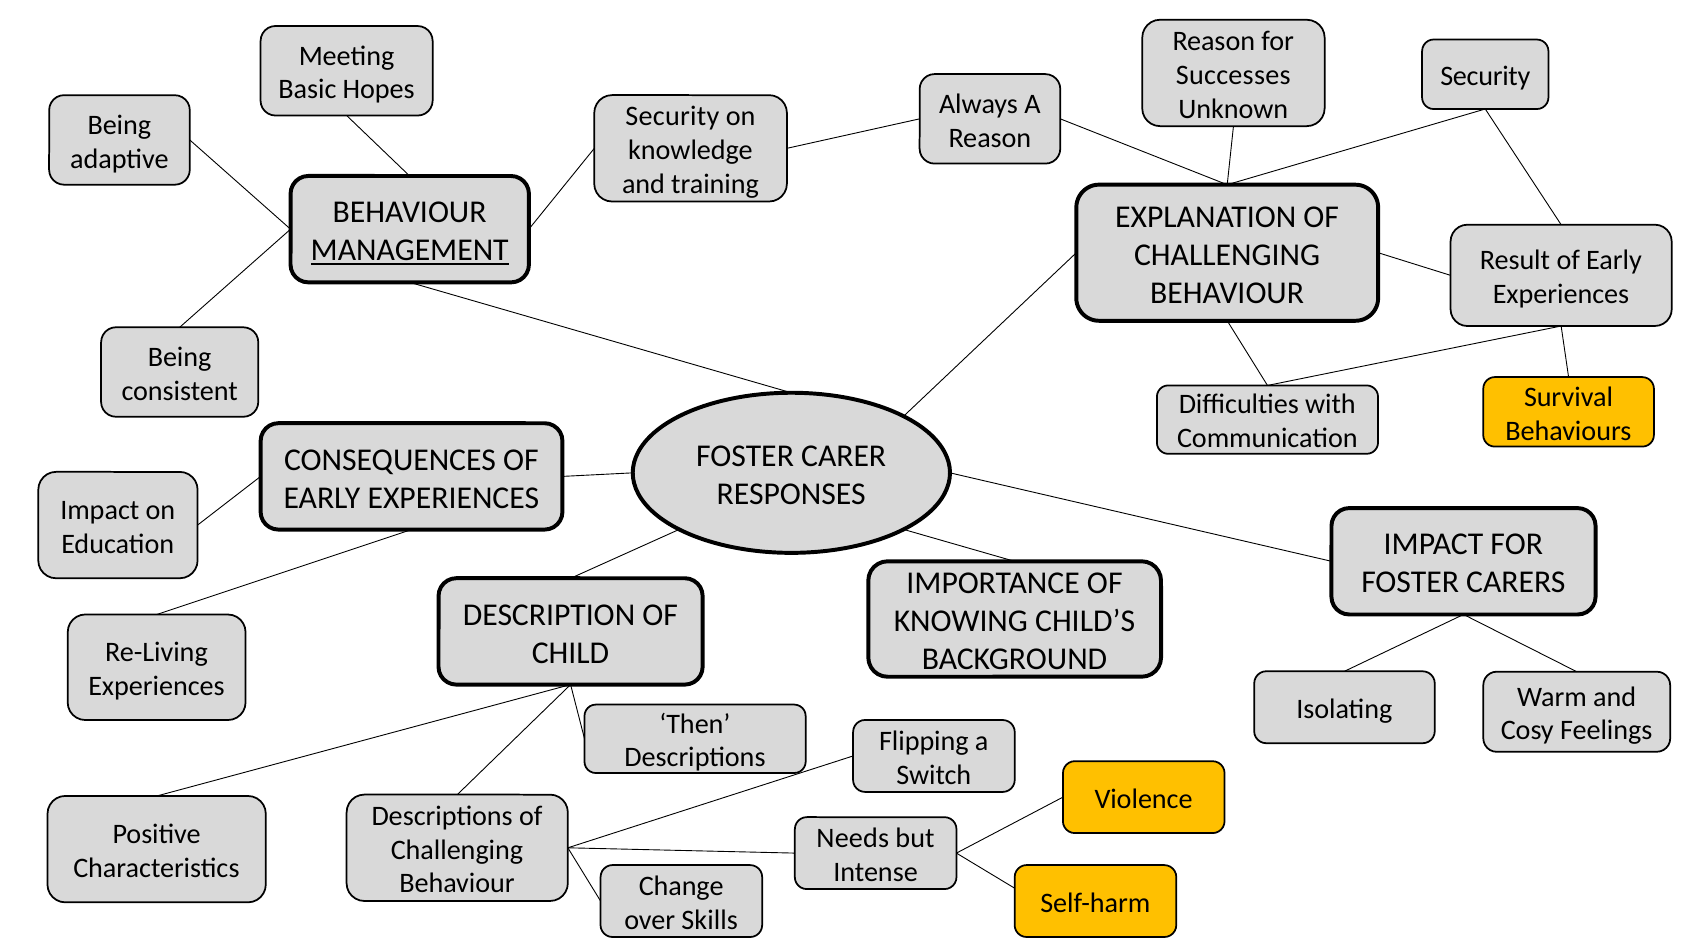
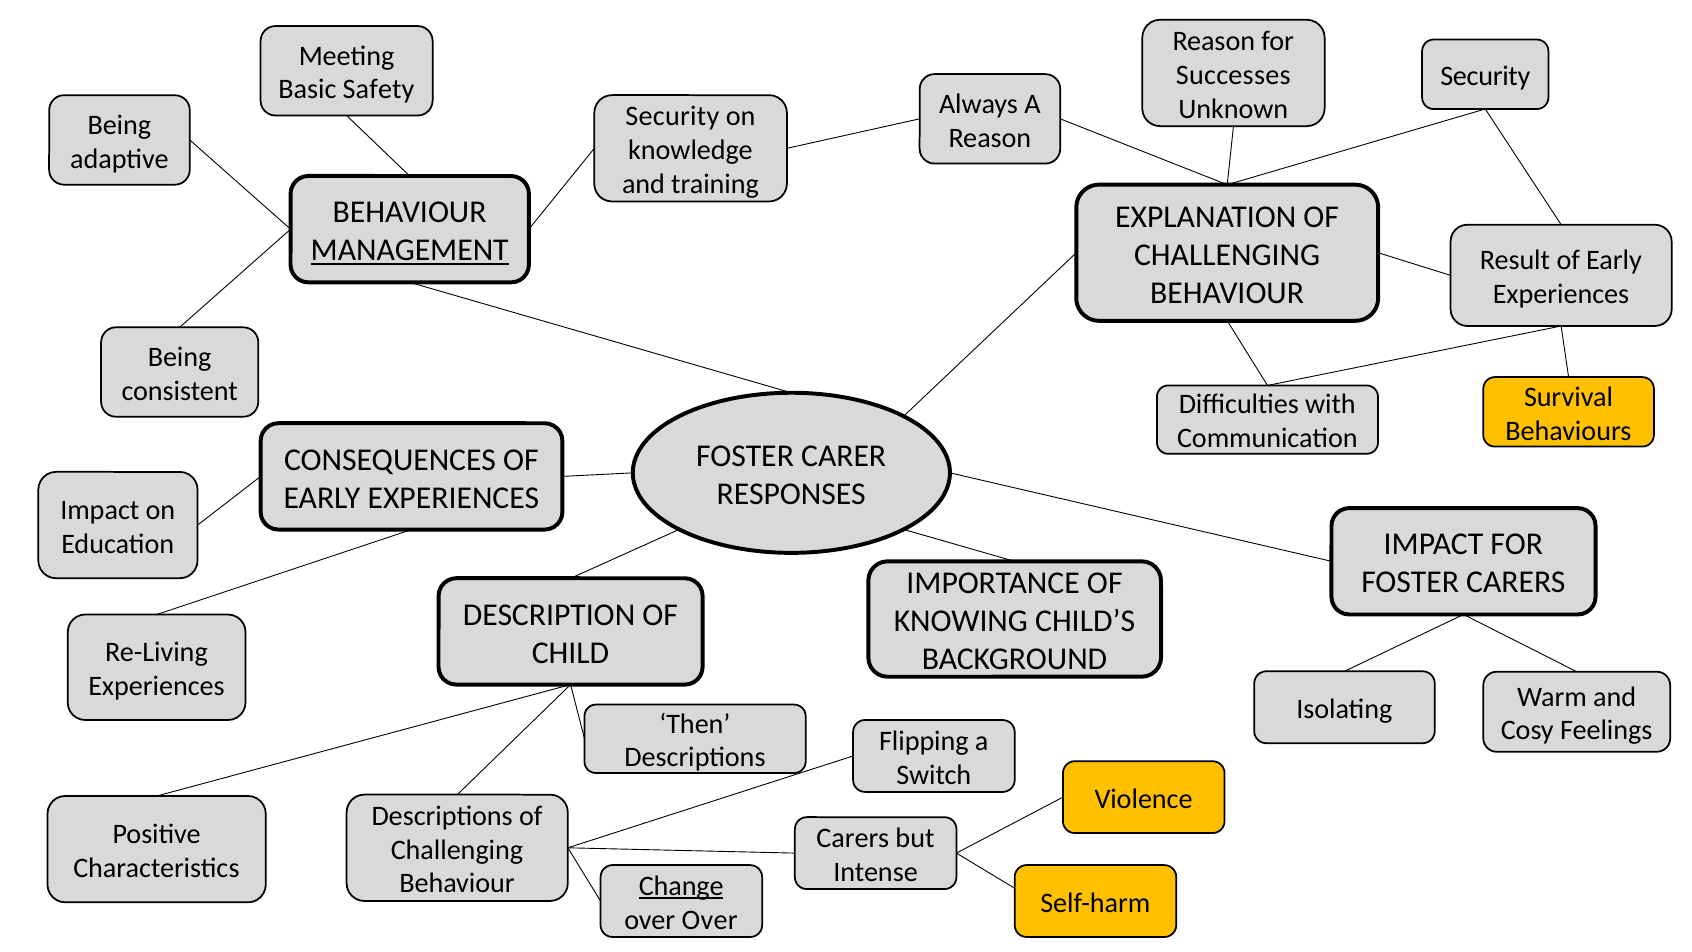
Hopes: Hopes -> Safety
Needs at (853, 838): Needs -> Carers
Change underline: none -> present
over Skills: Skills -> Over
